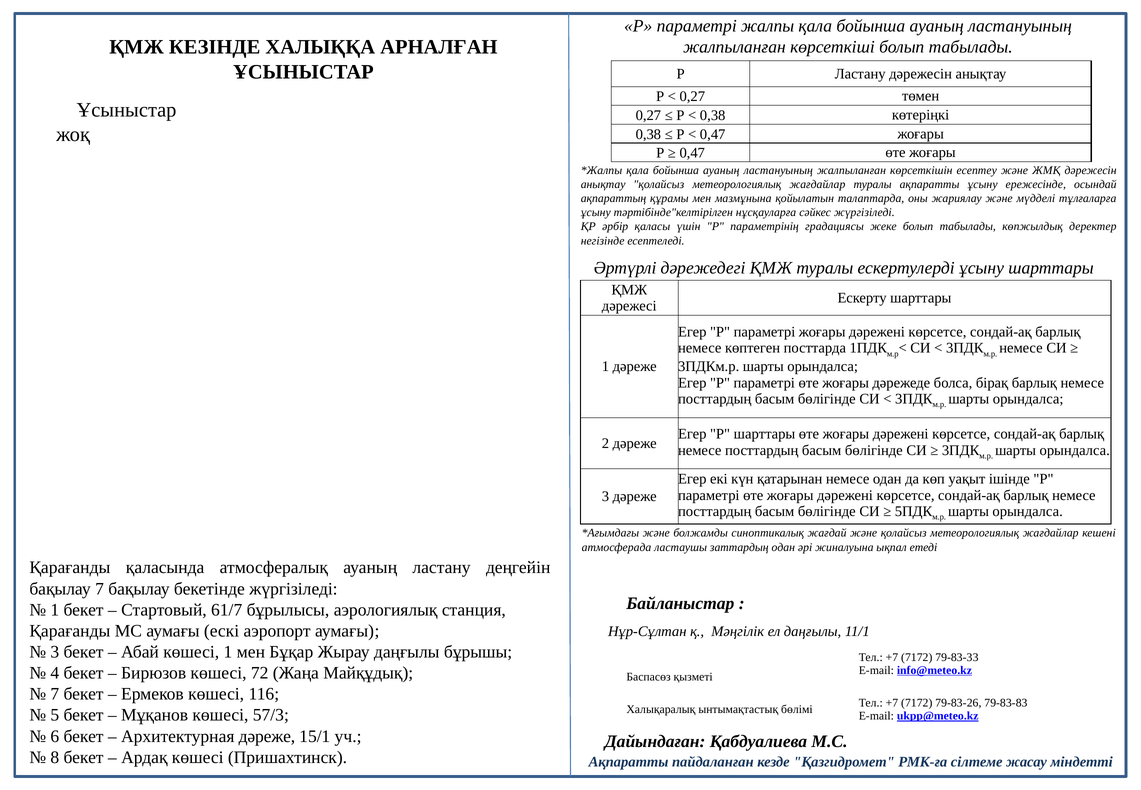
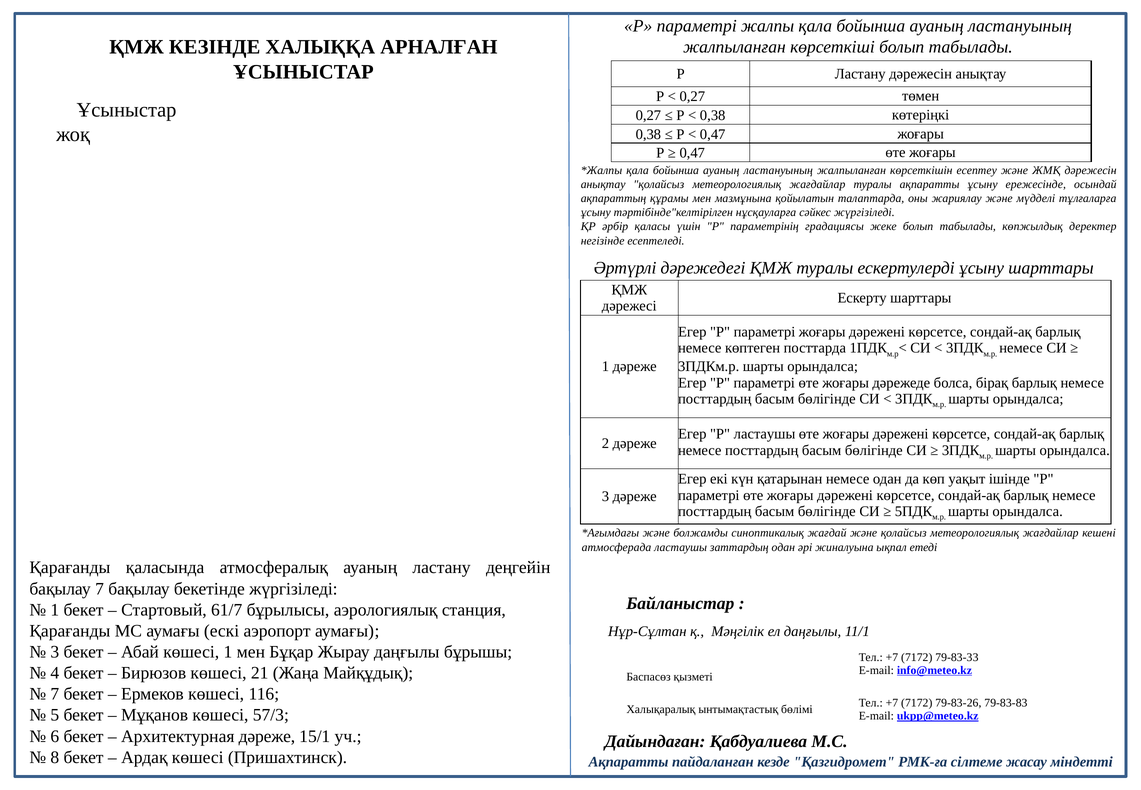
Р шарттары: шарттары -> ластаушы
72: 72 -> 21
